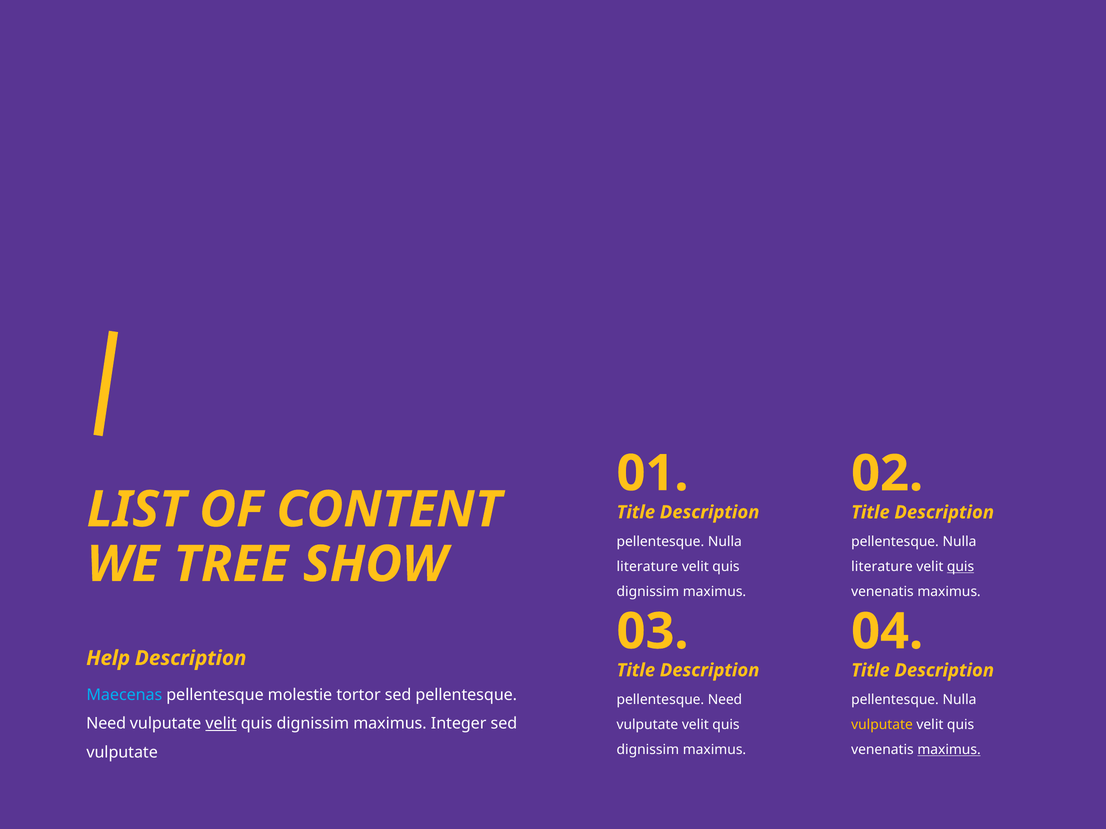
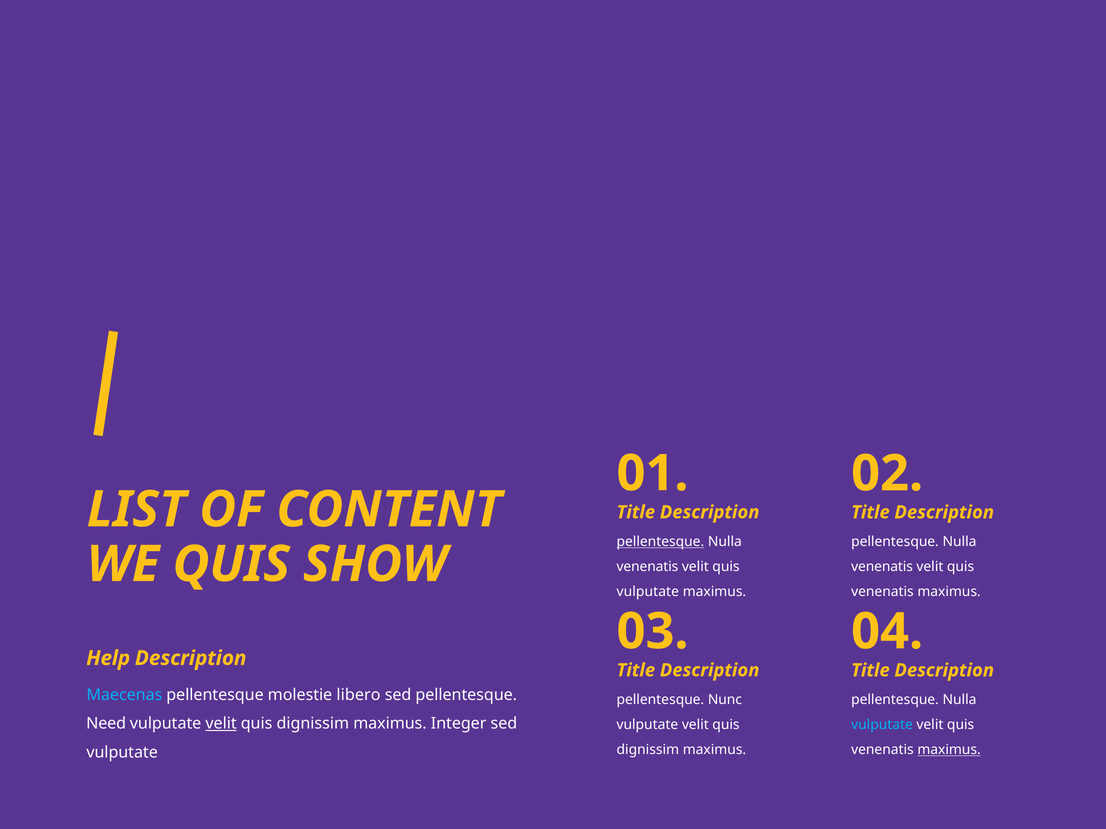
pellentesque at (660, 542) underline: none -> present
WE TREE: TREE -> QUIS
literature at (647, 567): literature -> venenatis
literature at (882, 567): literature -> venenatis
quis at (961, 567) underline: present -> none
dignissim at (648, 592): dignissim -> vulputate
tortor: tortor -> libero
Need at (725, 700): Need -> Nunc
vulputate at (882, 725) colour: yellow -> light blue
